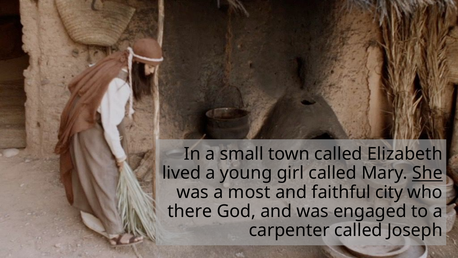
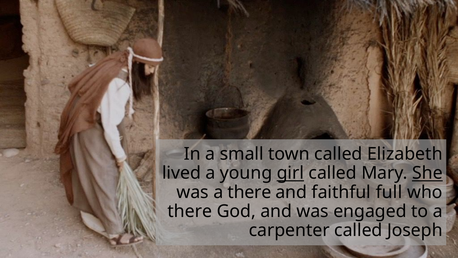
girl underline: none -> present
a most: most -> there
city: city -> full
